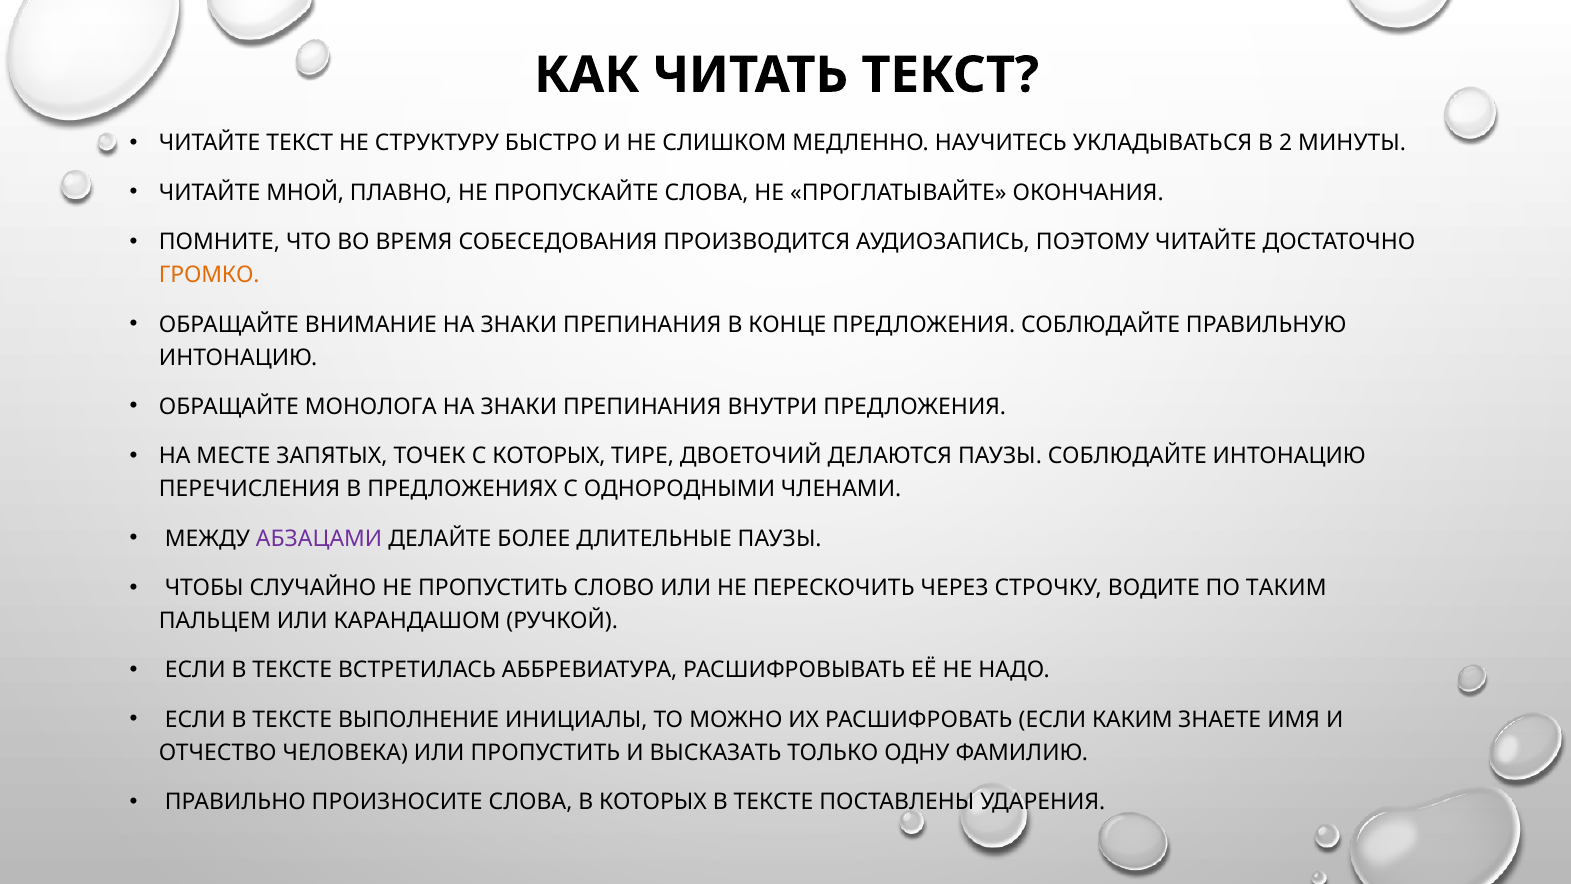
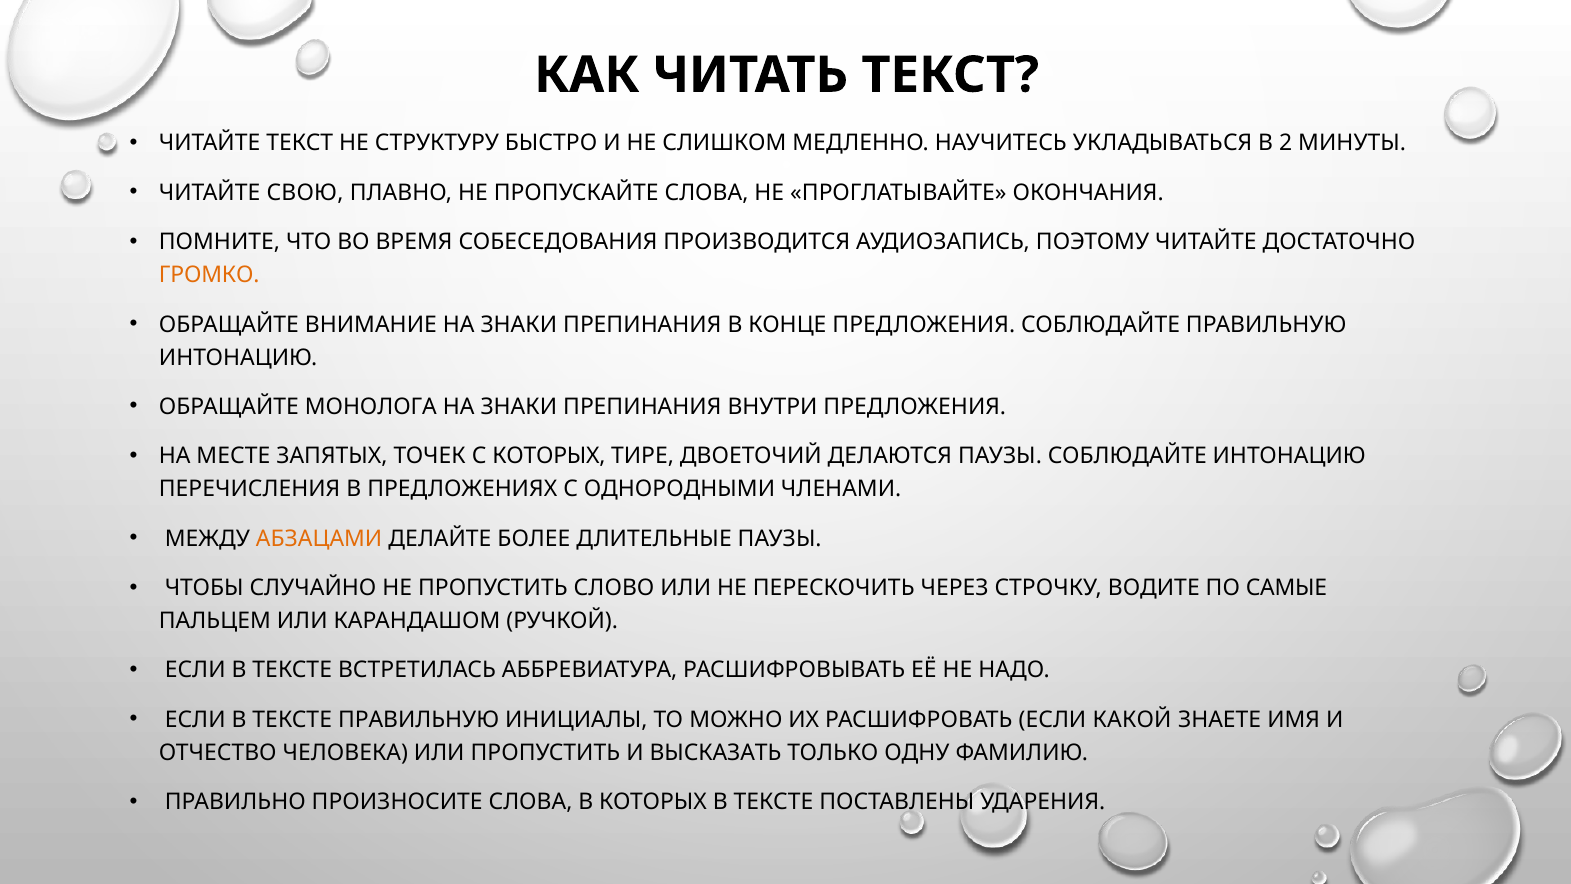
МНОЙ: МНОЙ -> СВОЮ
АБЗАЦАМИ colour: purple -> orange
ТАКИМ: ТАКИМ -> САМЫЕ
ТЕКСТЕ ВЫПОЛНЕНИЕ: ВЫПОЛНЕНИЕ -> ПРАВИЛЬНУЮ
КАКИМ: КАКИМ -> КАКОЙ
